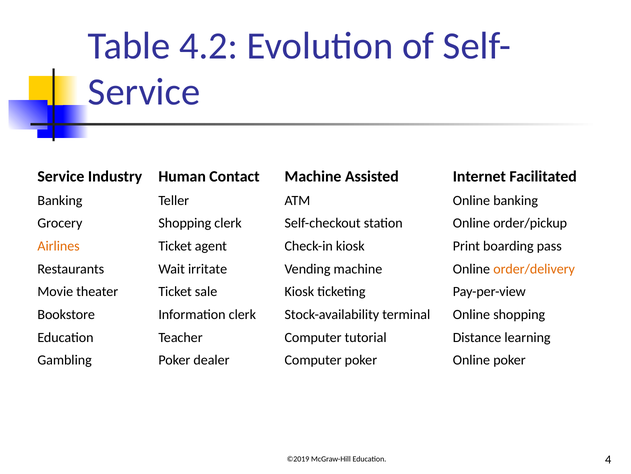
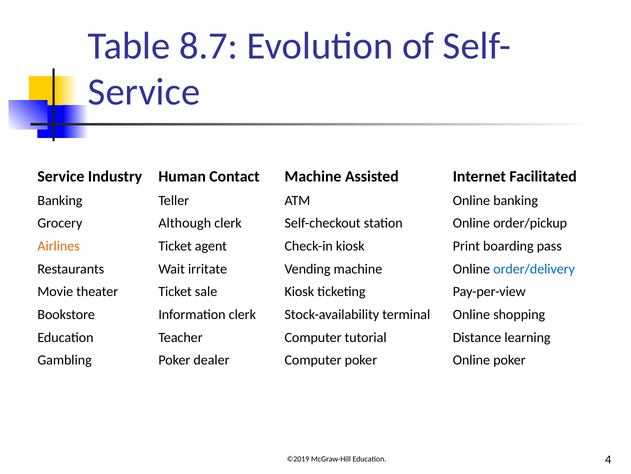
4.2: 4.2 -> 8.7
Grocery Shopping: Shopping -> Although
order/delivery colour: orange -> blue
